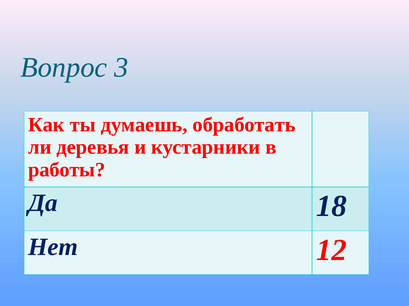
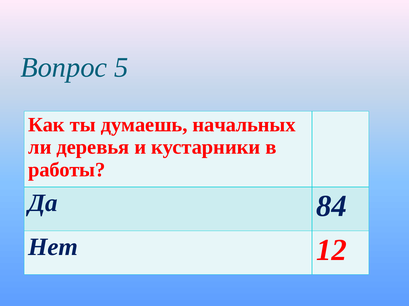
3: 3 -> 5
обработать: обработать -> начальных
18: 18 -> 84
